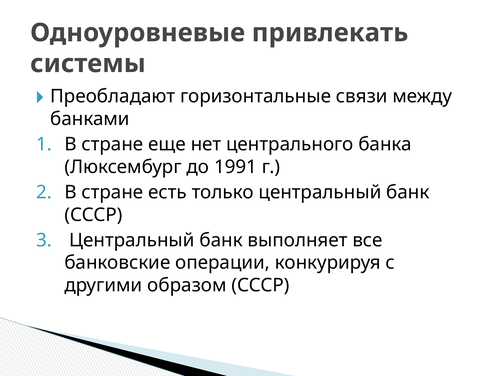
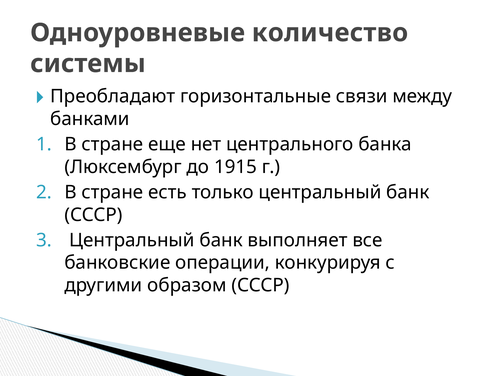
привлекать: привлекать -> количество
1991: 1991 -> 1915
